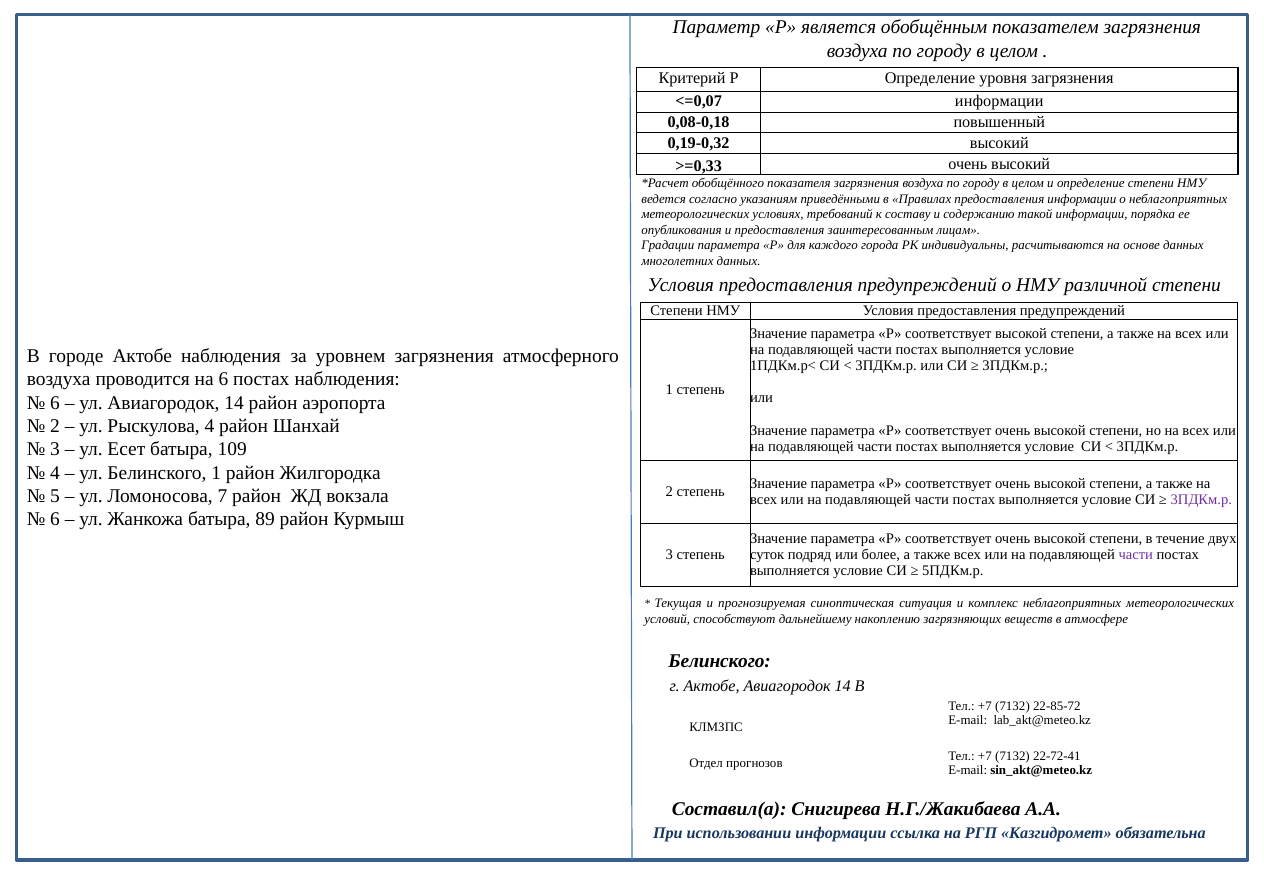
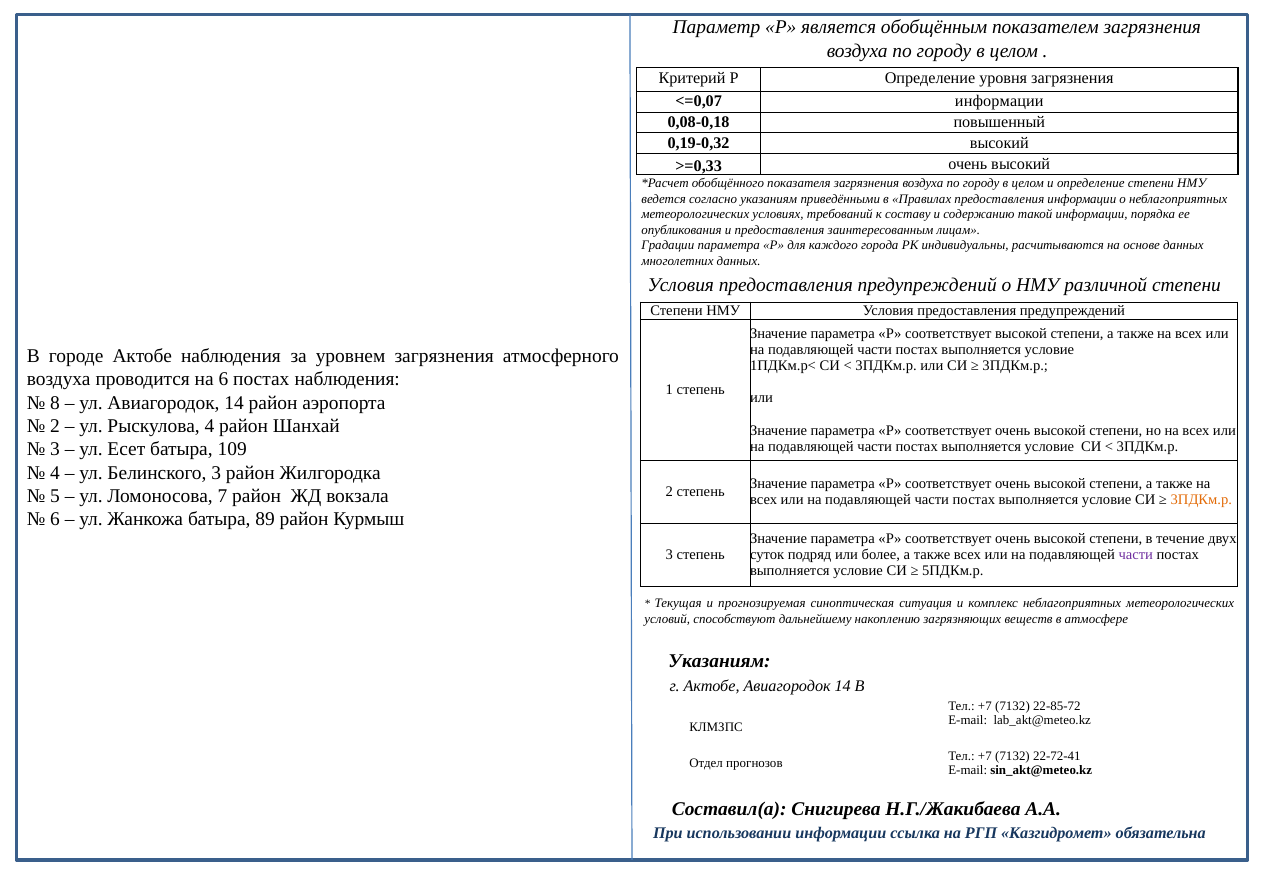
6 at (55, 403): 6 -> 8
Белинского 1: 1 -> 3
3ПДКм.р at (1201, 500) colour: purple -> orange
Белинского at (720, 662): Белинского -> Указаниям
